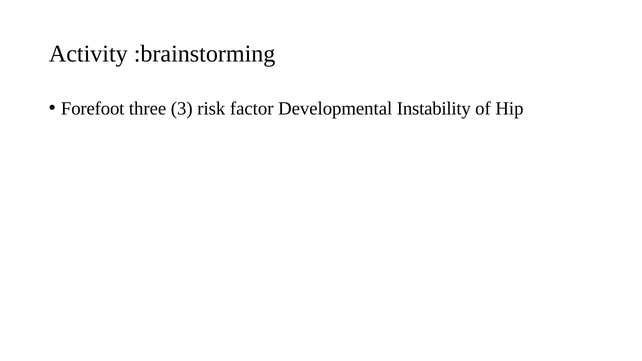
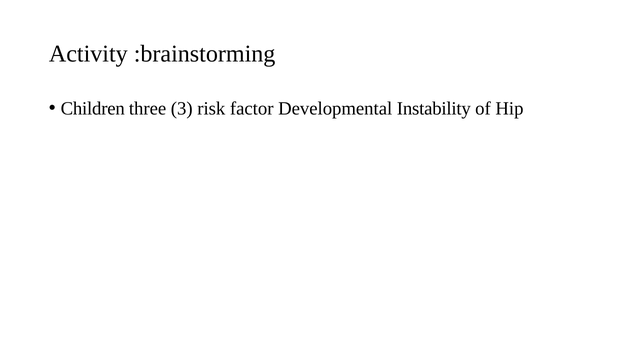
Forefoot: Forefoot -> Children
